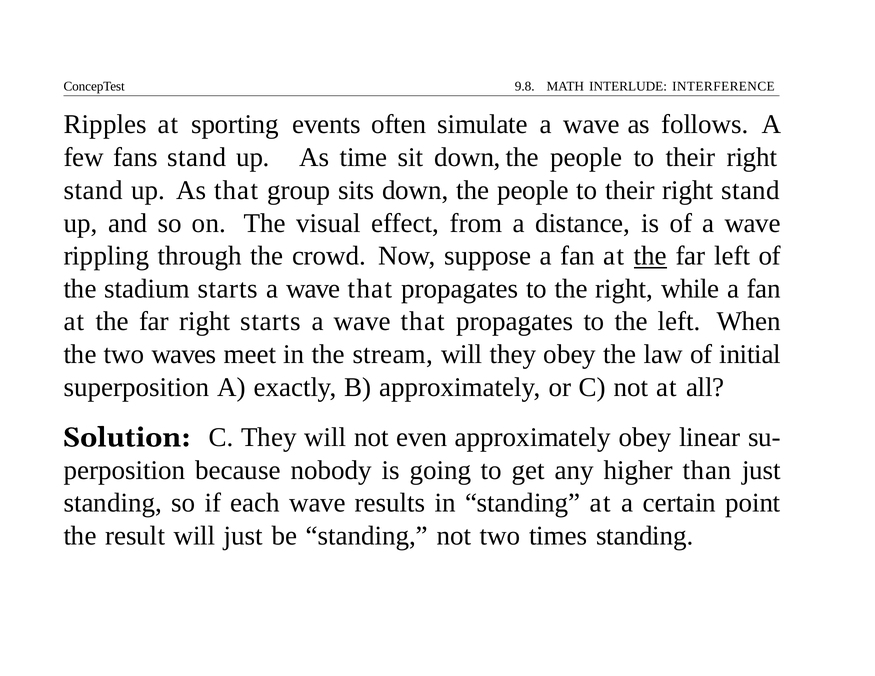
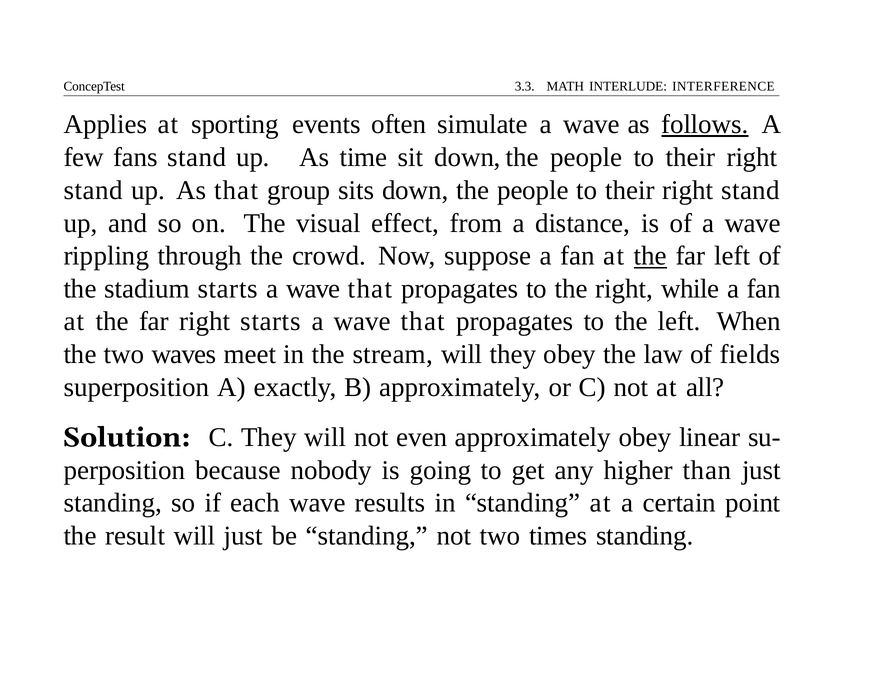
9.8: 9.8 -> 3.3
Ripples: Ripples -> Applies
follows underline: none -> present
initial: initial -> fields
